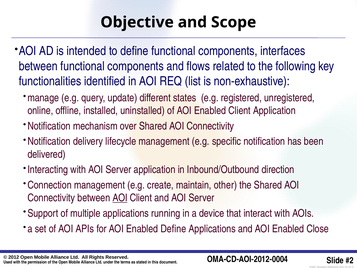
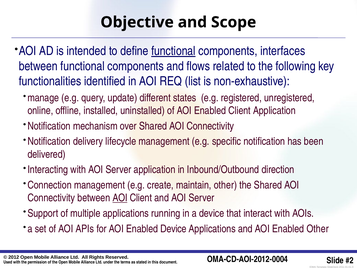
functional at (173, 51) underline: none -> present
Enabled Define: Define -> Device
Enabled Close: Close -> Other
